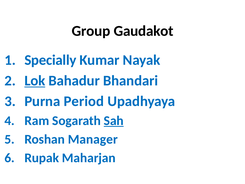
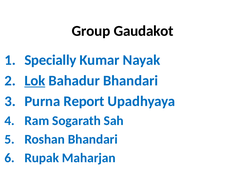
Period: Period -> Report
Sah underline: present -> none
Roshan Manager: Manager -> Bhandari
